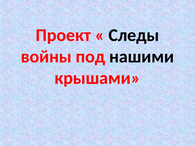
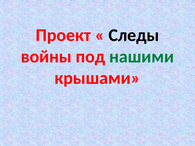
нашими colour: black -> green
